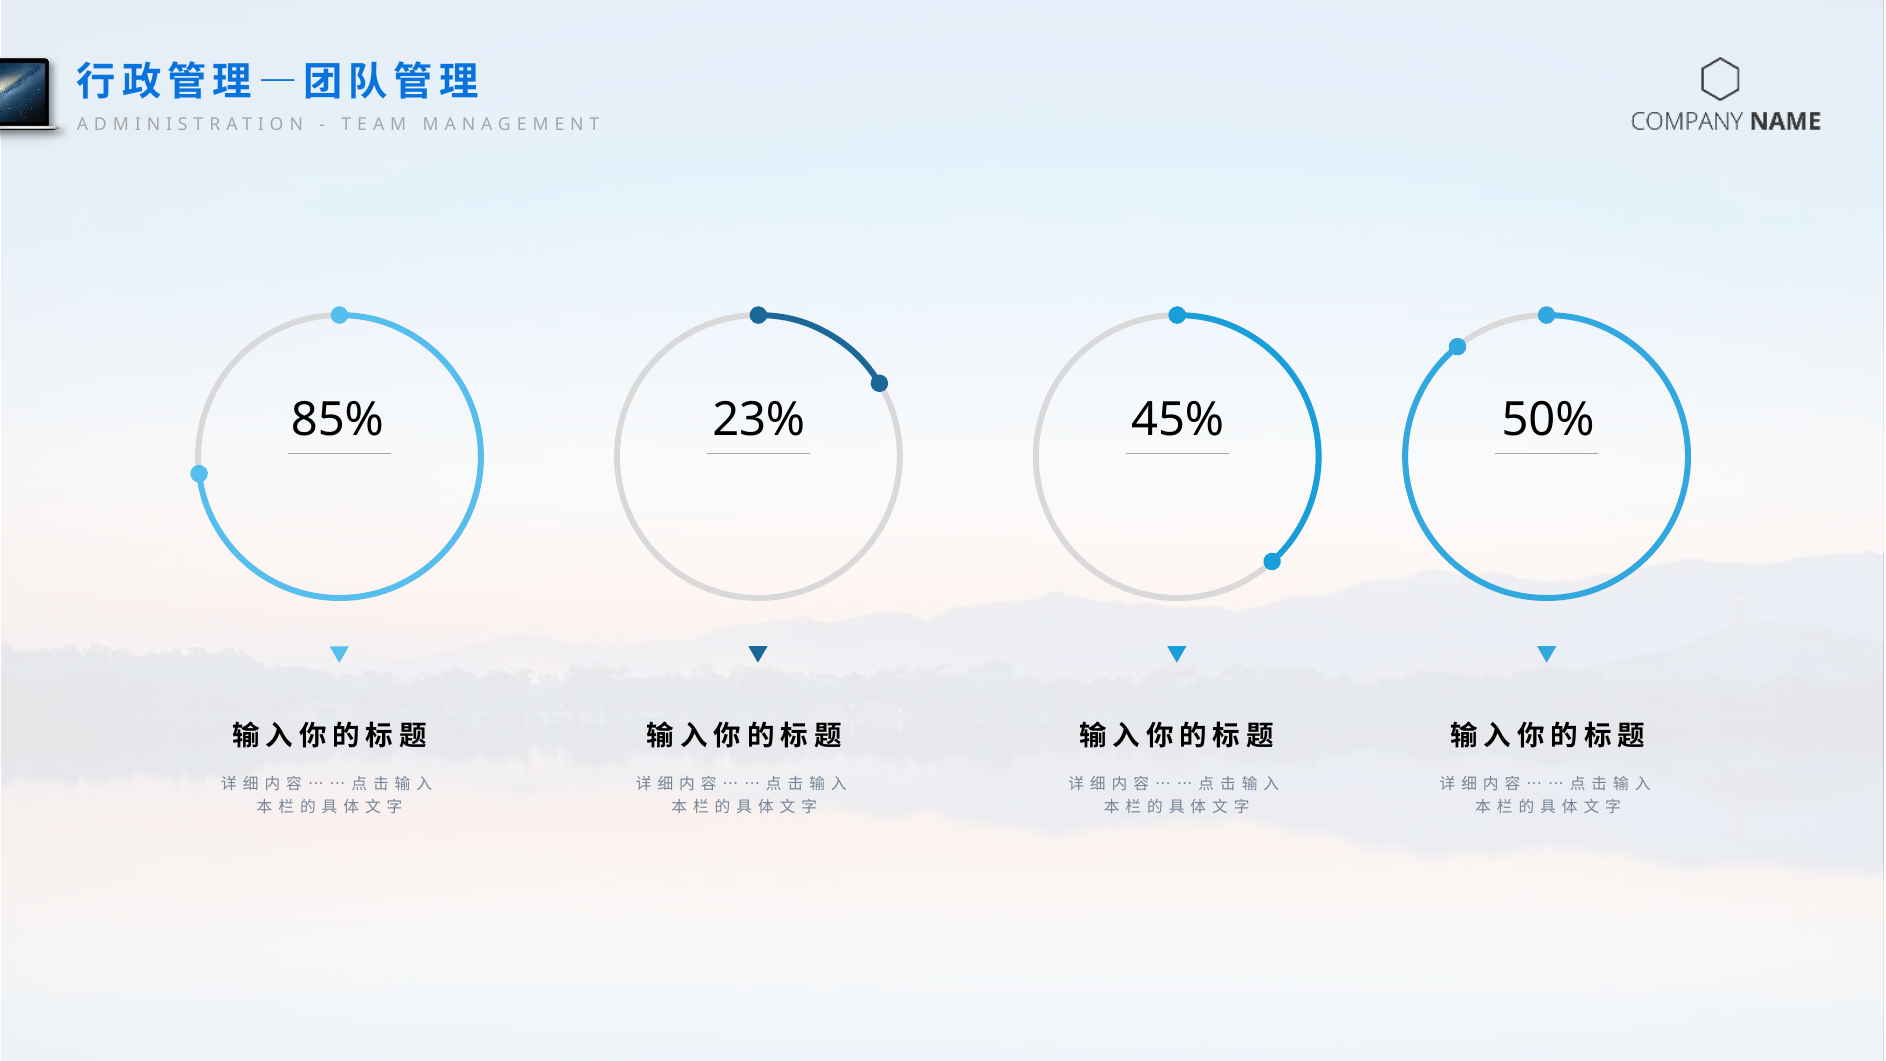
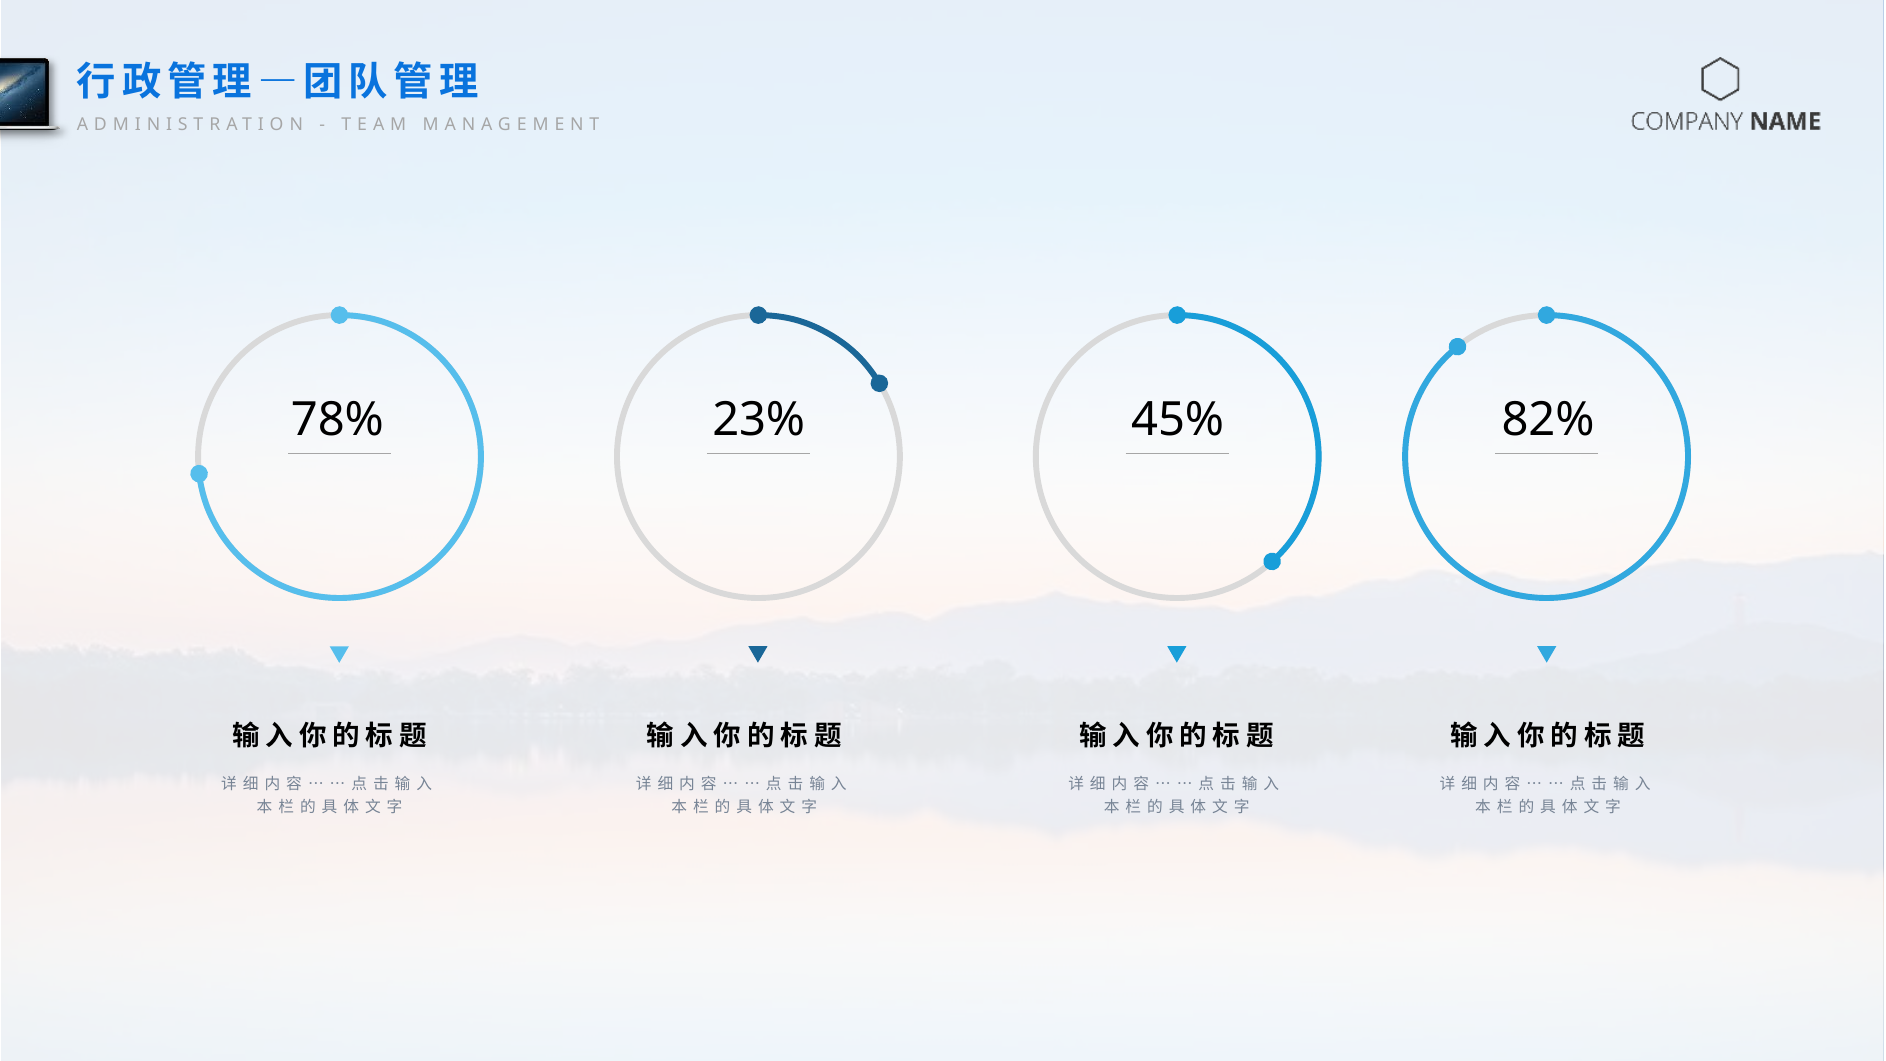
85%: 85% -> 78%
50%: 50% -> 82%
